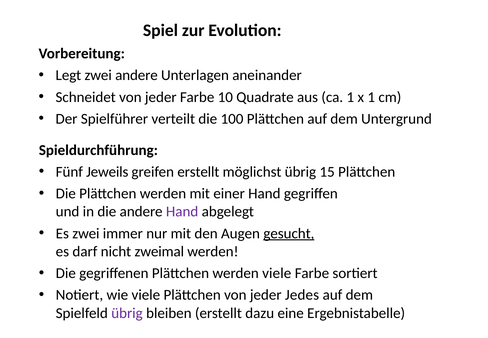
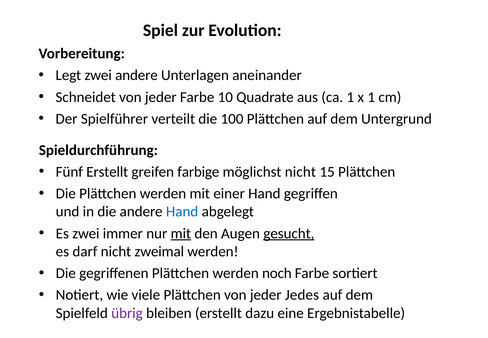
Fünf Jeweils: Jeweils -> Erstellt
greifen erstellt: erstellt -> farbige
möglichst übrig: übrig -> nicht
Hand at (182, 212) colour: purple -> blue
mit at (181, 233) underline: none -> present
werden viele: viele -> noch
